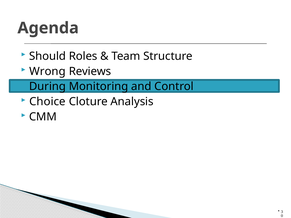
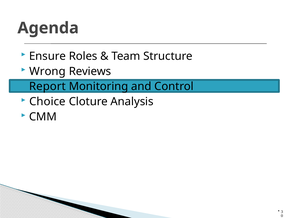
Should: Should -> Ensure
During: During -> Report
